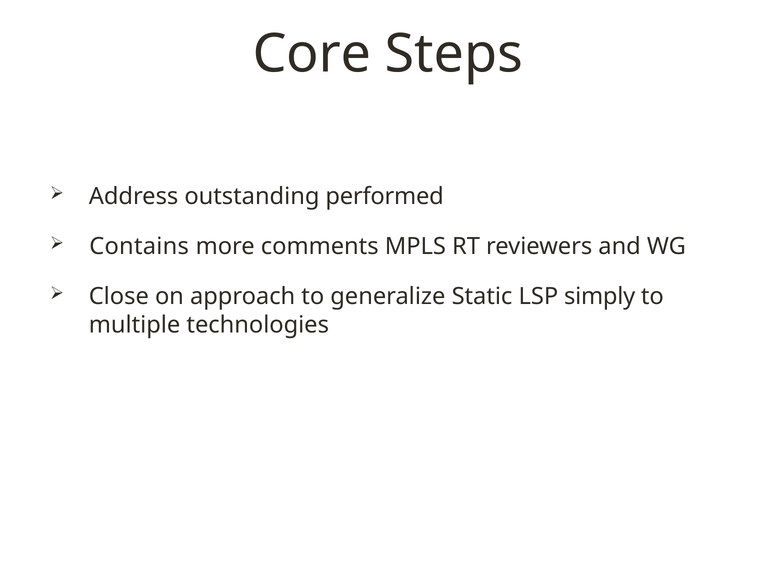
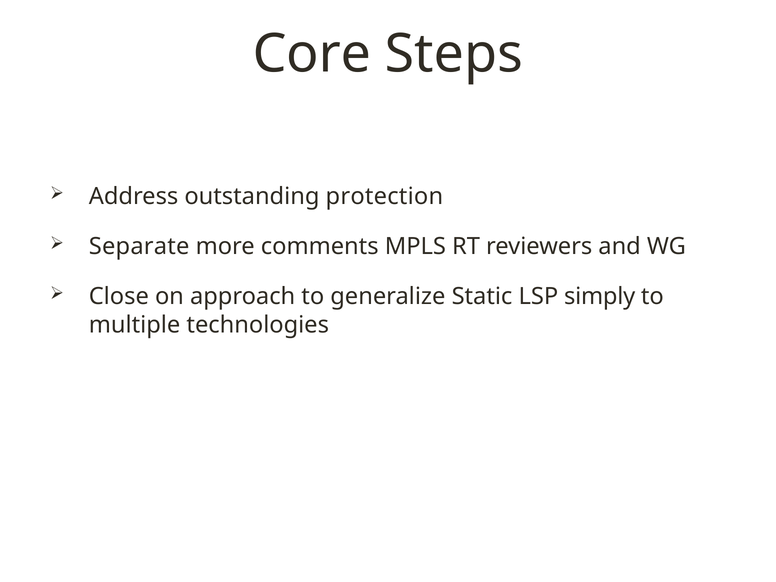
performed: performed -> protection
Contains: Contains -> Separate
